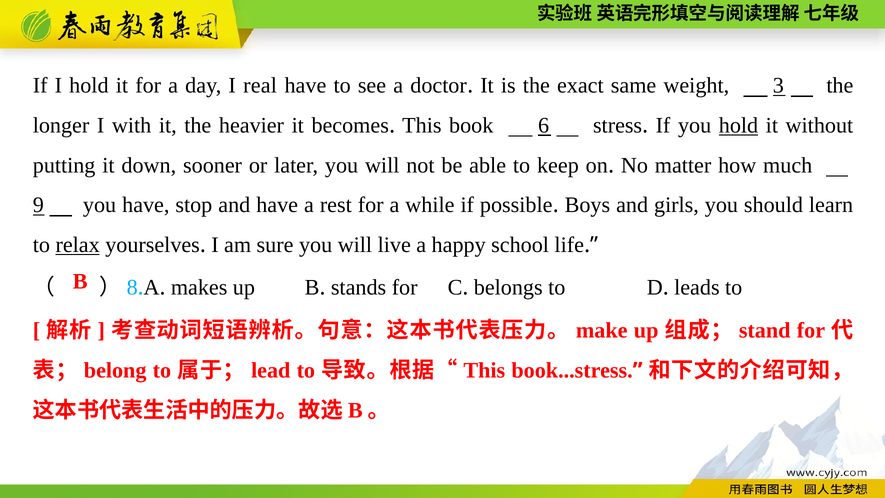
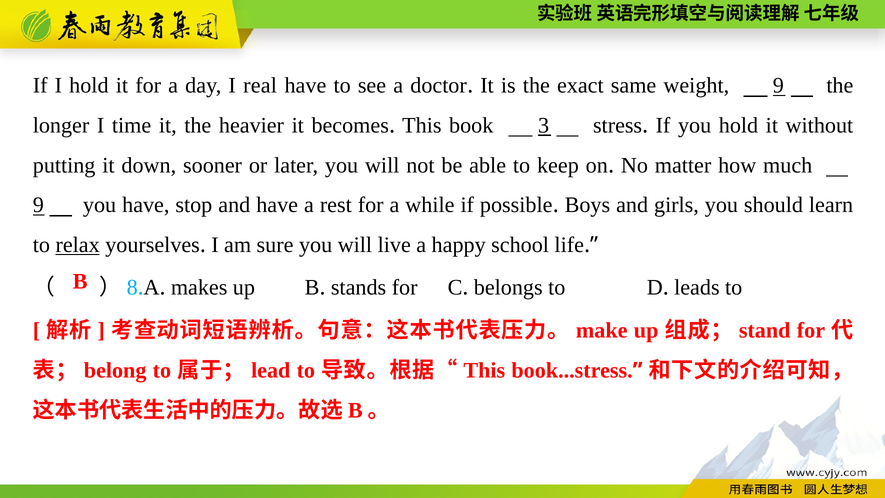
weight 3: 3 -> 9
with: with -> time
6: 6 -> 3
hold at (738, 125) underline: present -> none
